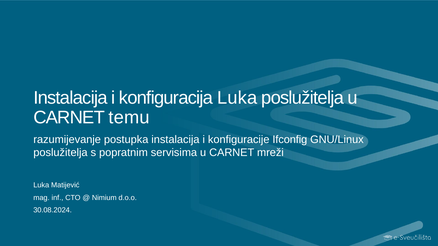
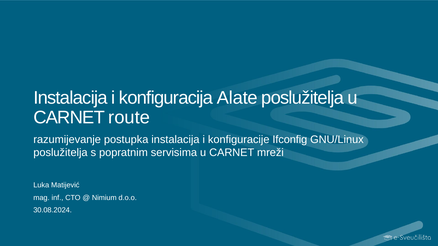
konfiguracija Luka: Luka -> Alate
temu: temu -> route
